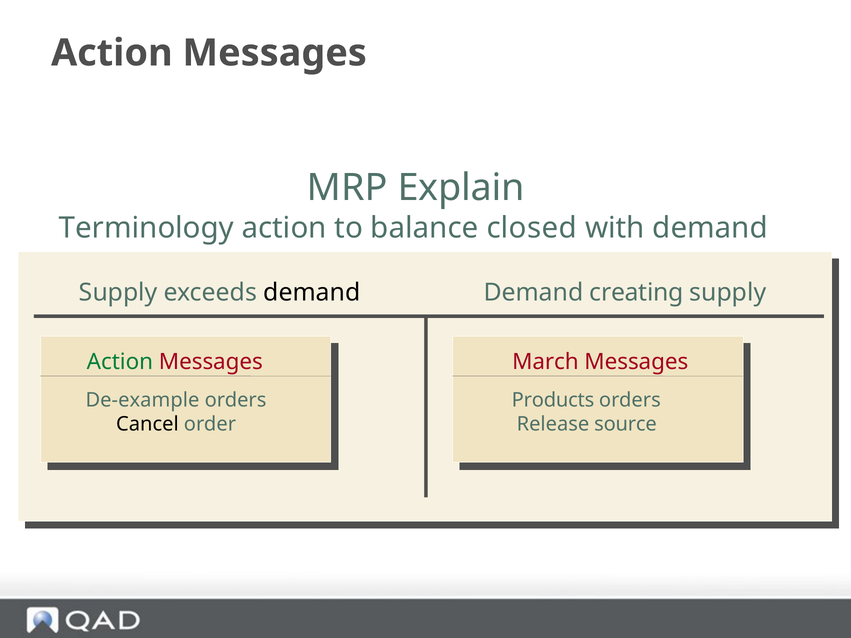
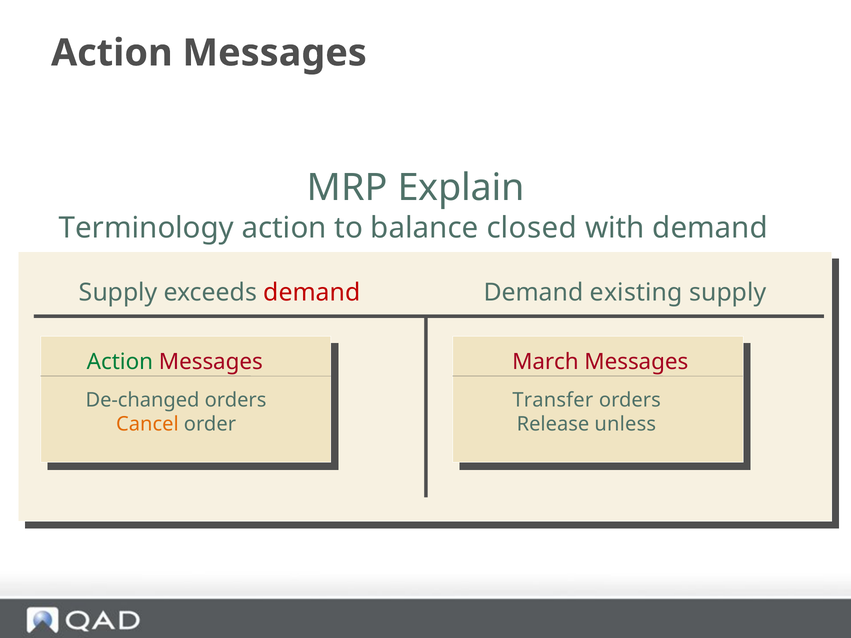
demand at (312, 293) colour: black -> red
creating: creating -> existing
De-example: De-example -> De-changed
Products: Products -> Transfer
Cancel colour: black -> orange
source: source -> unless
